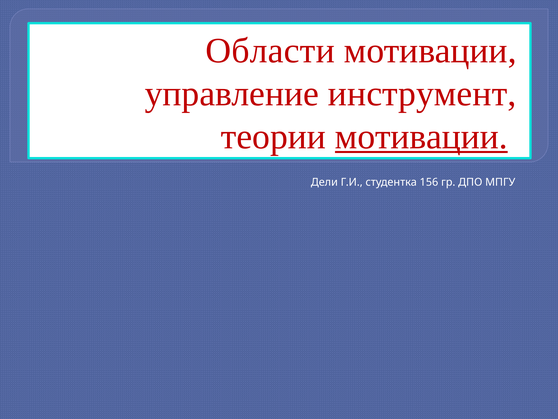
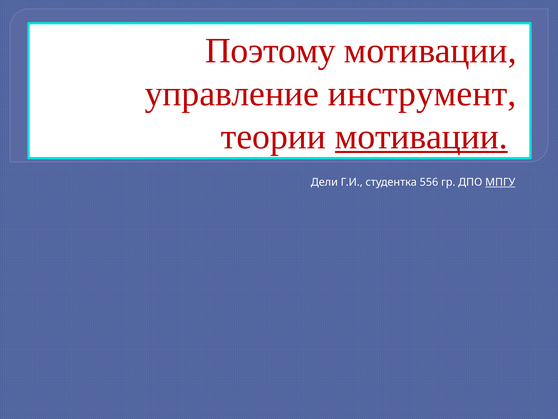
Области: Области -> Поэтому
156: 156 -> 556
МПГУ underline: none -> present
